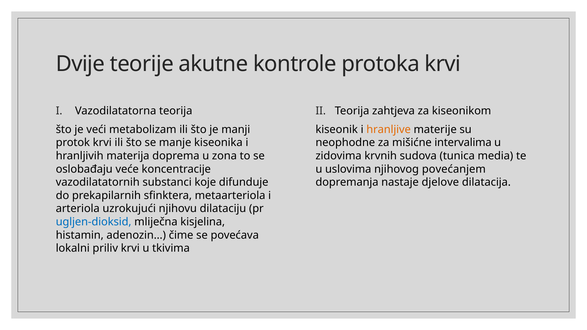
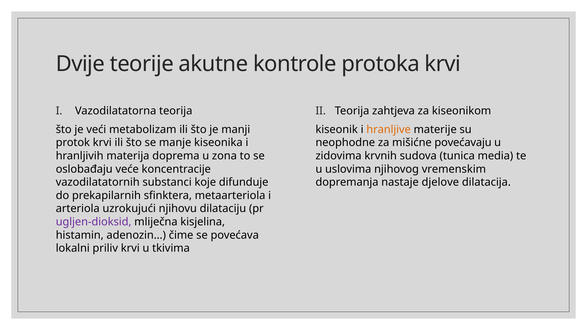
intervalima: intervalima -> povećavaju
povećanjem: povećanjem -> vremenskim
ugljen-dioksid colour: blue -> purple
